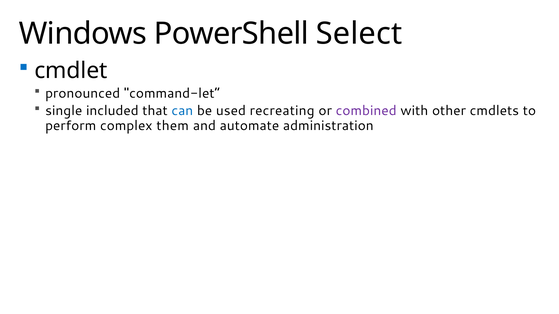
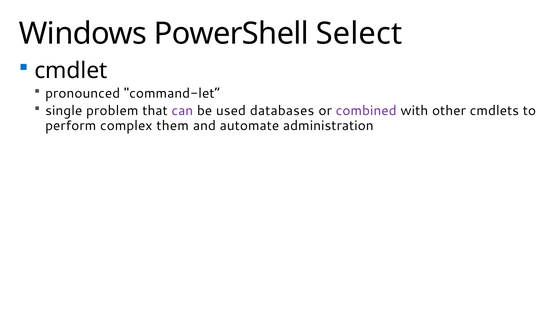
included: included -> problem
can colour: blue -> purple
recreating: recreating -> databases
